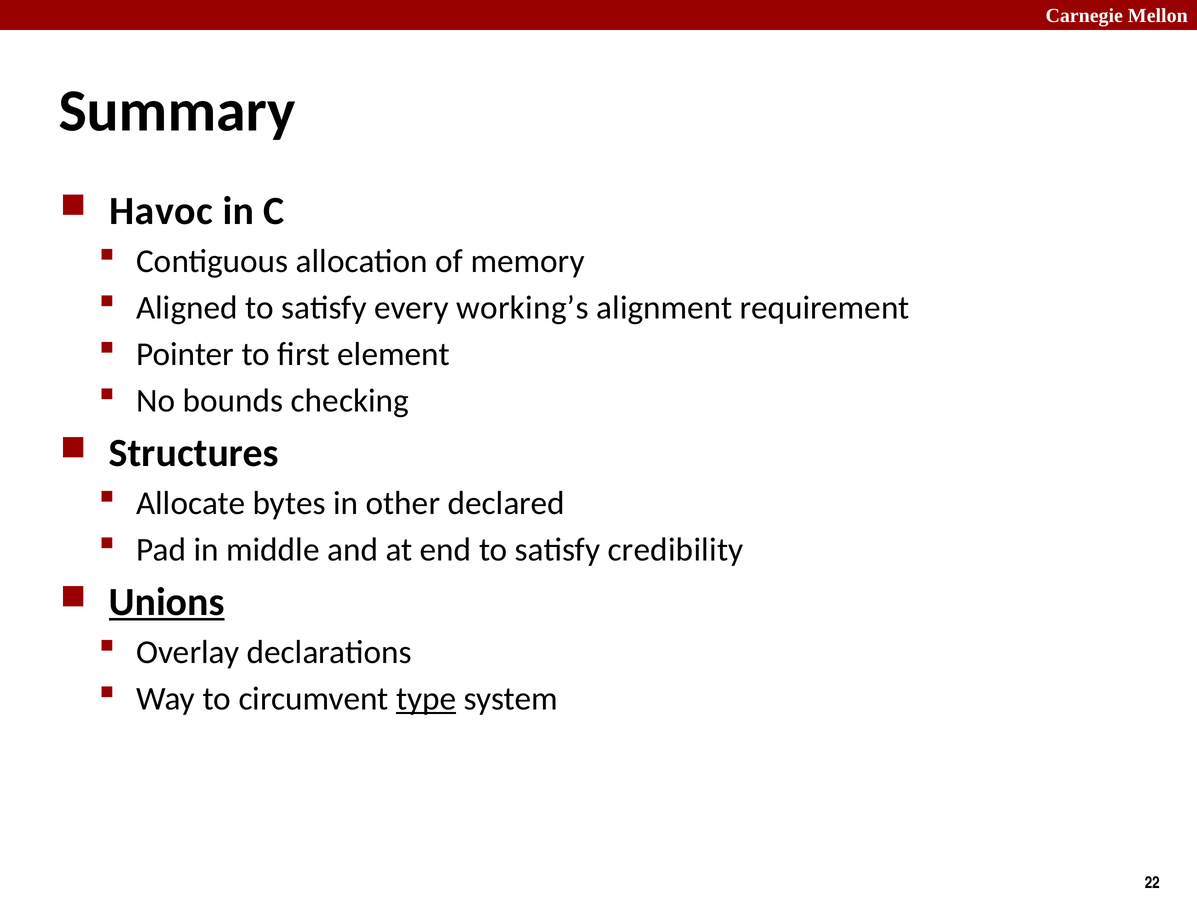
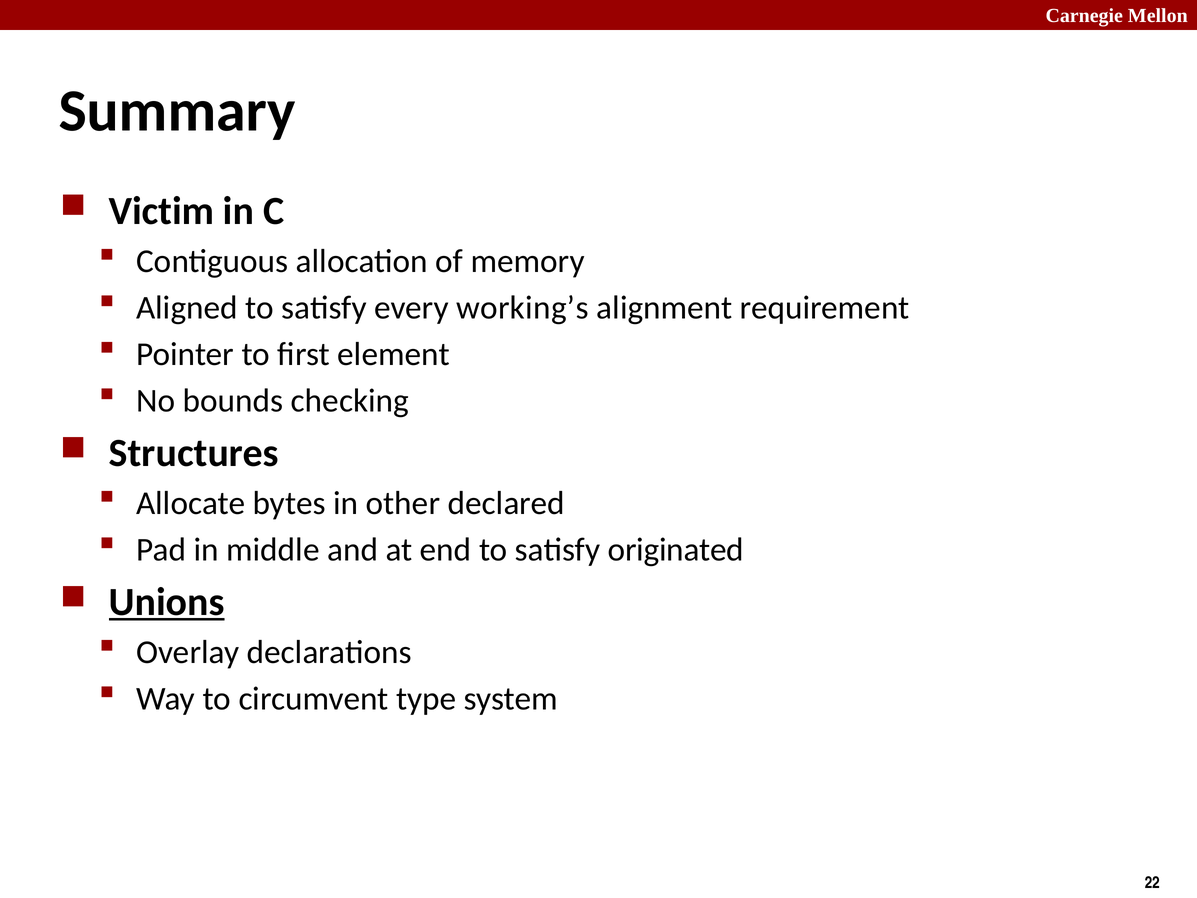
Havoc: Havoc -> Victim
credibility: credibility -> originated
type underline: present -> none
